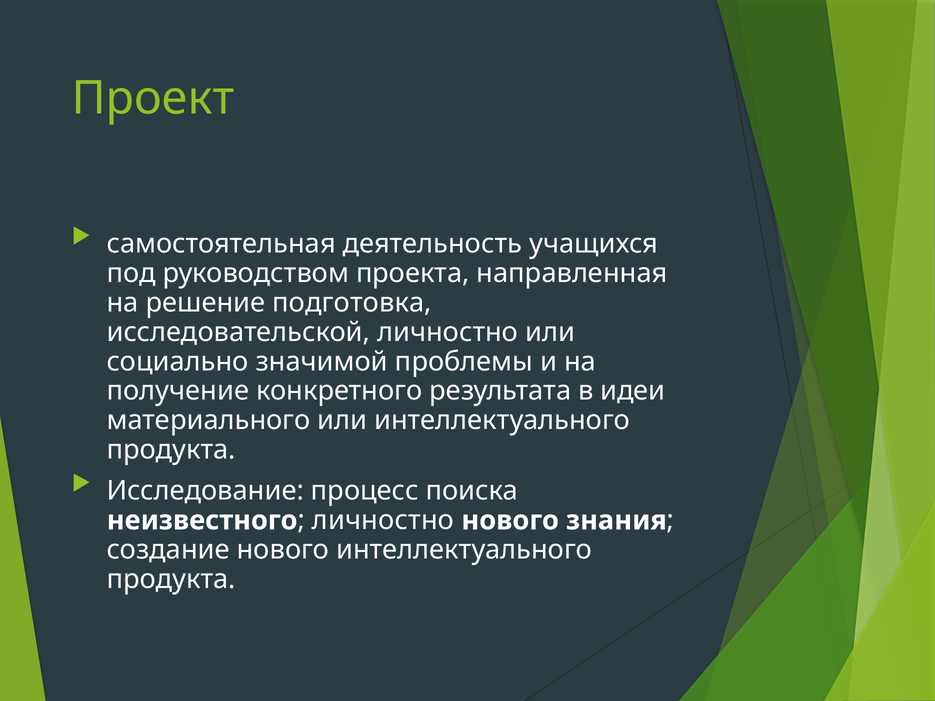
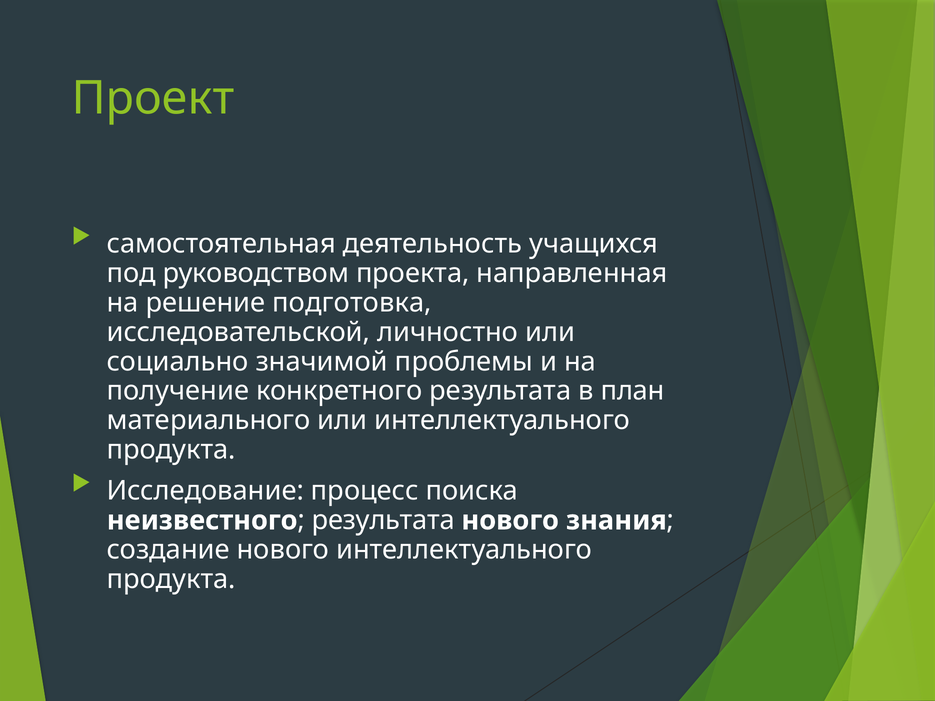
идеи: идеи -> план
личностно at (383, 521): личностно -> результата
